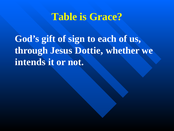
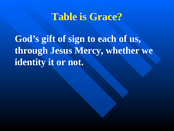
Dottie: Dottie -> Mercy
intends: intends -> identity
